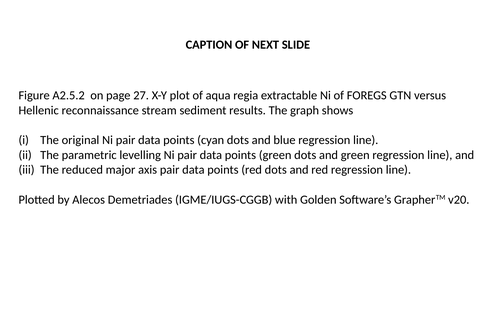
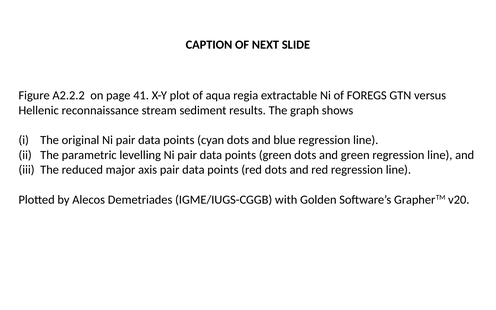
A2.5.2: A2.5.2 -> A2.2.2
27: 27 -> 41
